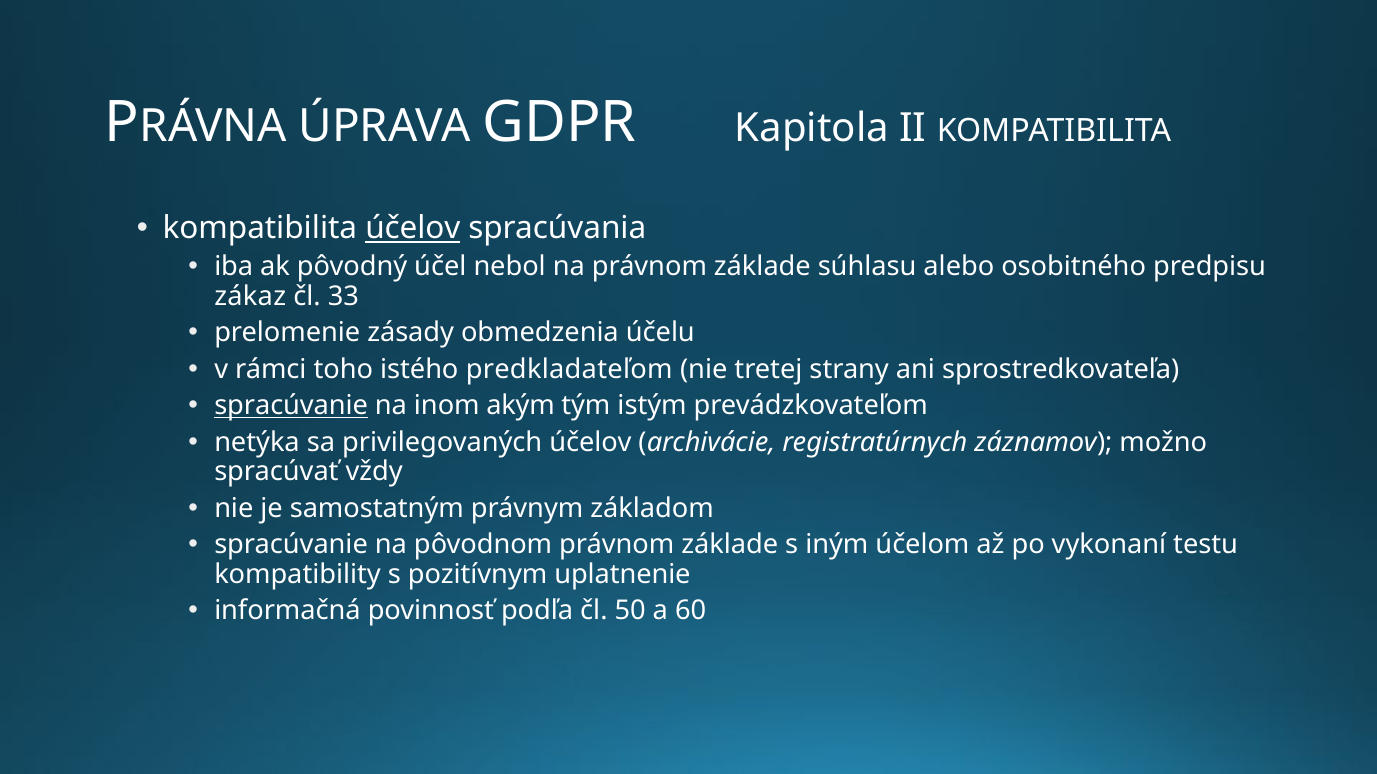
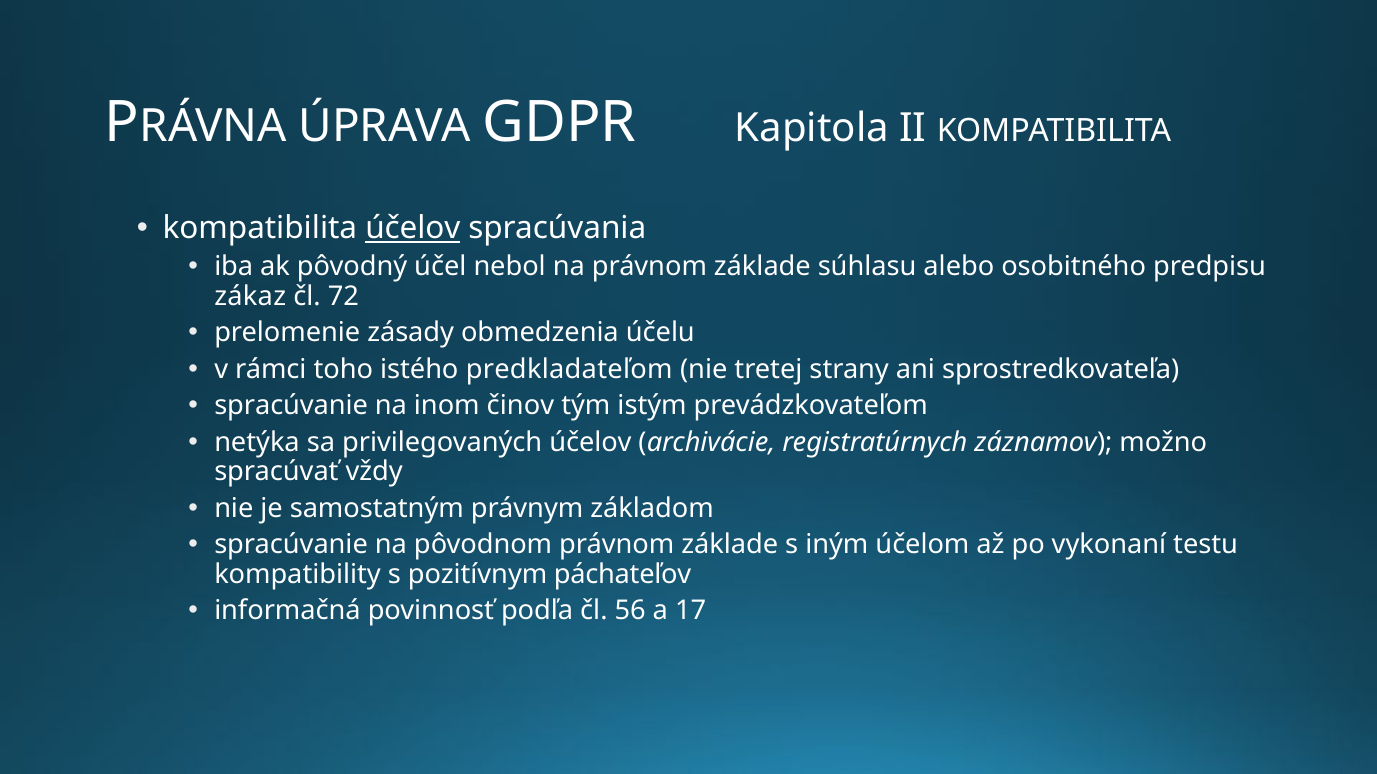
33: 33 -> 72
spracúvanie at (291, 406) underline: present -> none
akým: akým -> činov
uplatnenie: uplatnenie -> páchateľov
50: 50 -> 56
60: 60 -> 17
